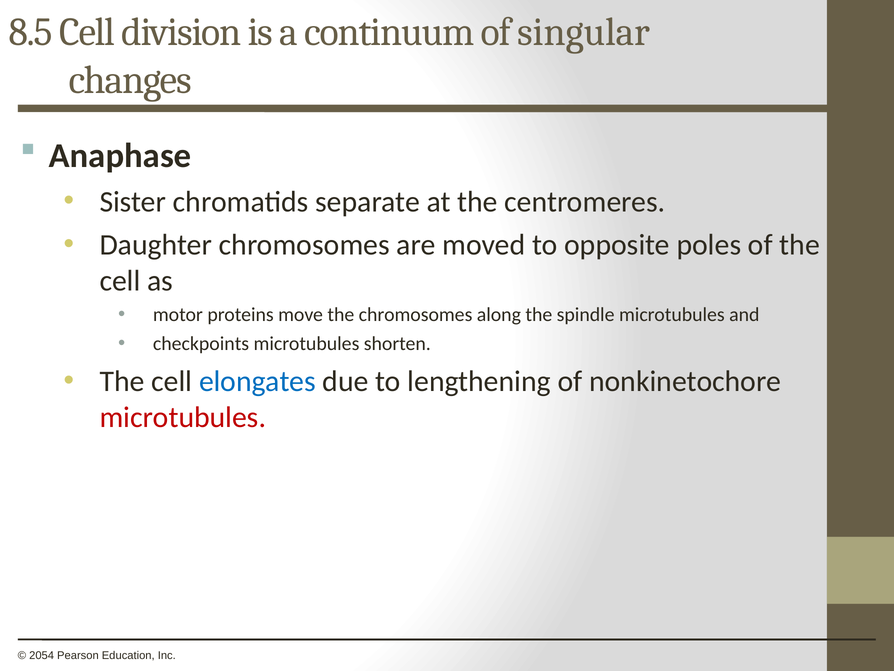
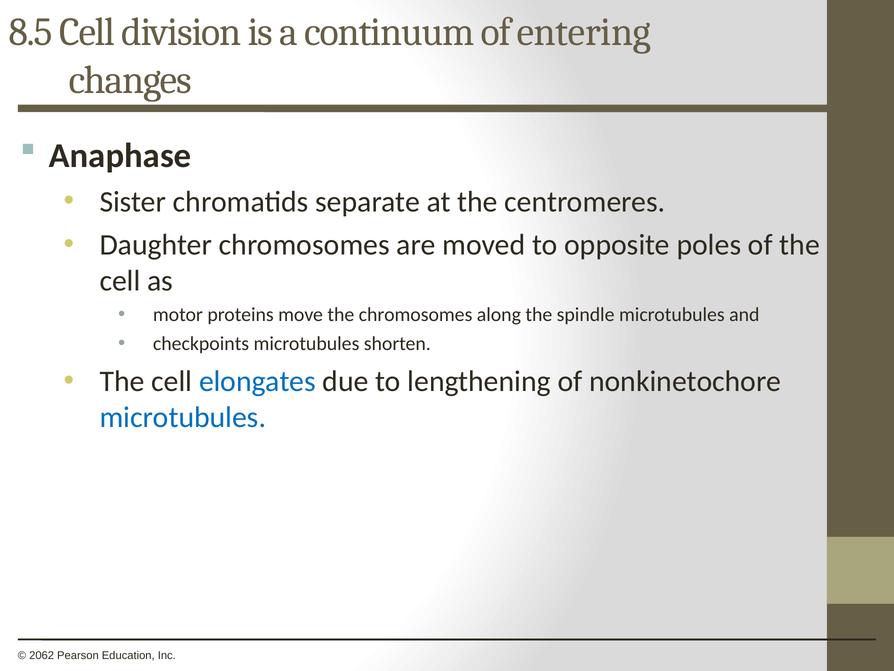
singular: singular -> entering
microtubules at (183, 417) colour: red -> blue
2054: 2054 -> 2062
